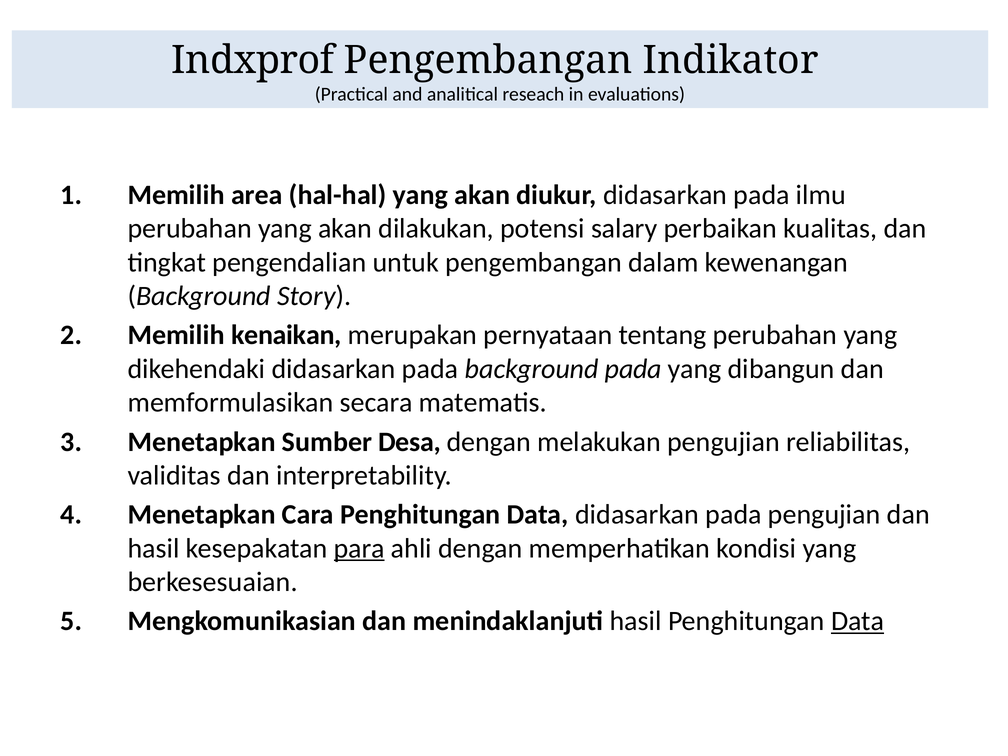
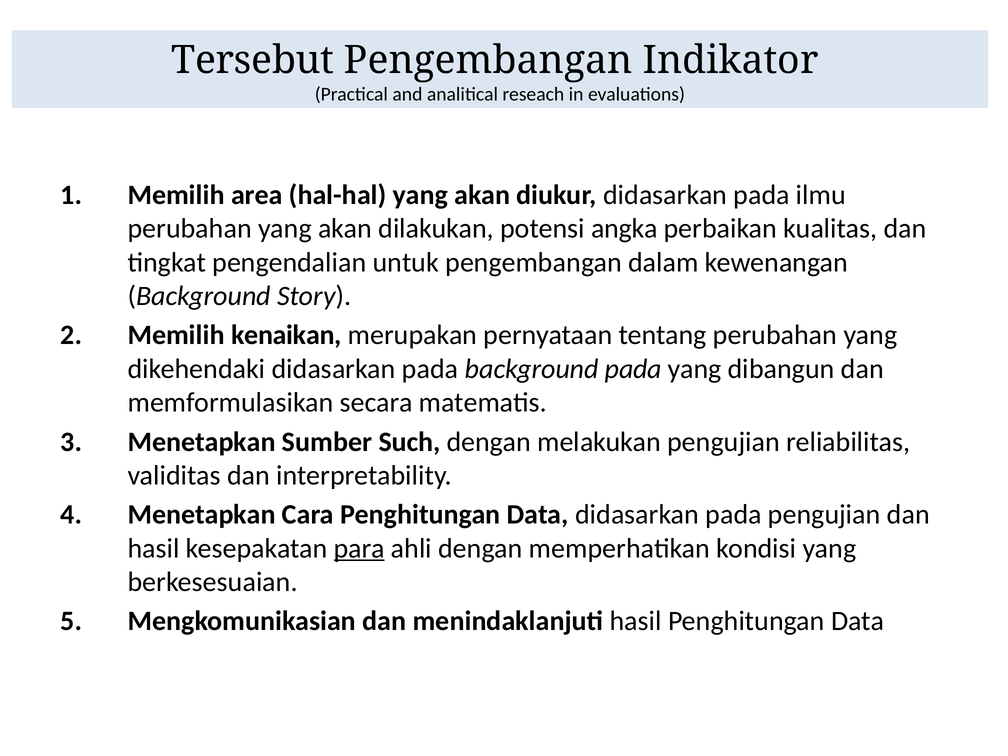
Indxprof: Indxprof -> Tersebut
salary: salary -> angka
Desa: Desa -> Such
Data at (858, 621) underline: present -> none
